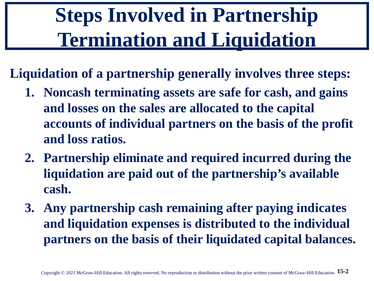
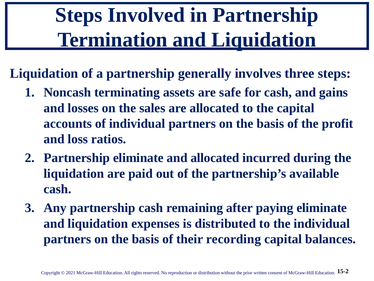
and required: required -> allocated
paying indicates: indicates -> eliminate
liquidated: liquidated -> recording
